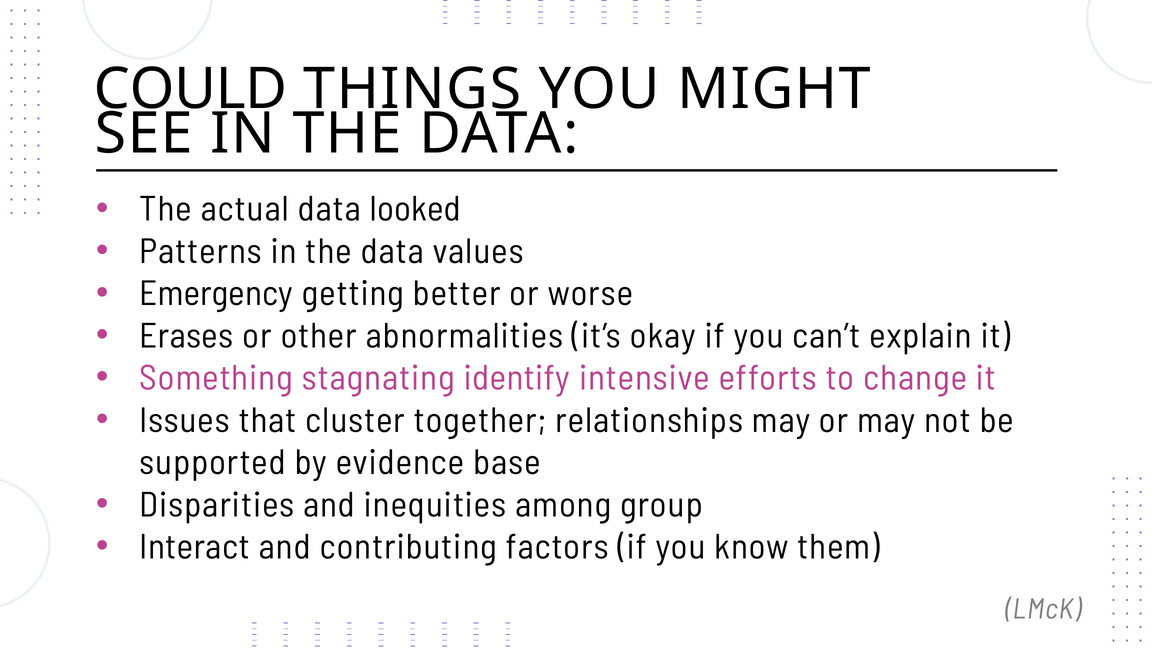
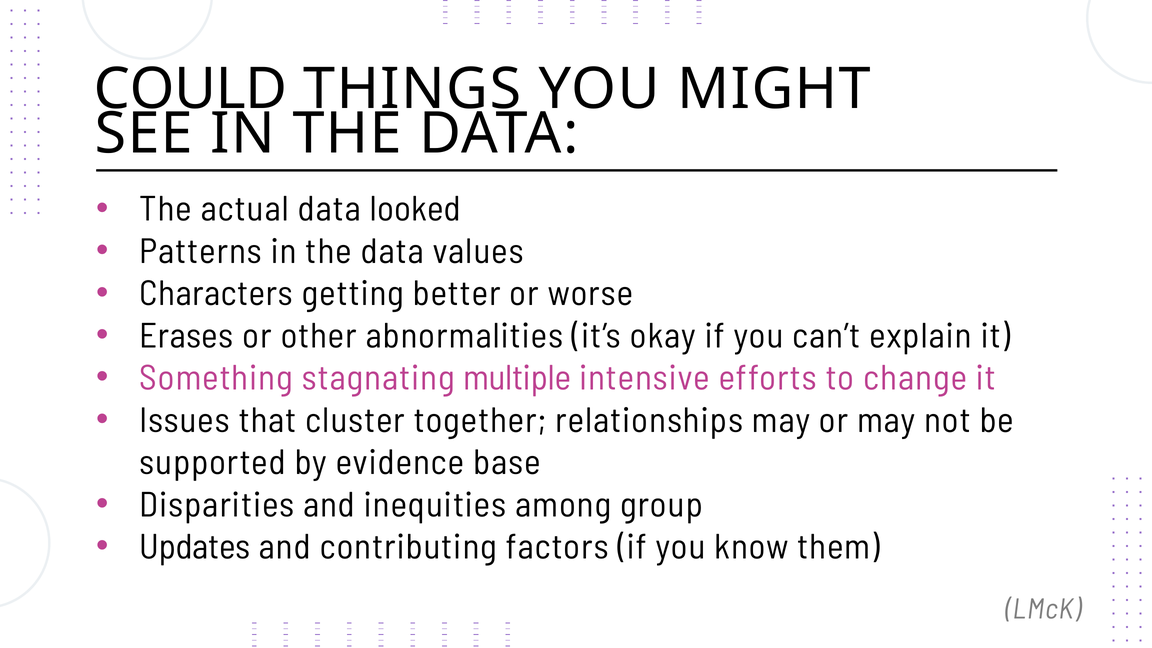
Emergency: Emergency -> Characters
identify: identify -> multiple
Interact: Interact -> Updates
